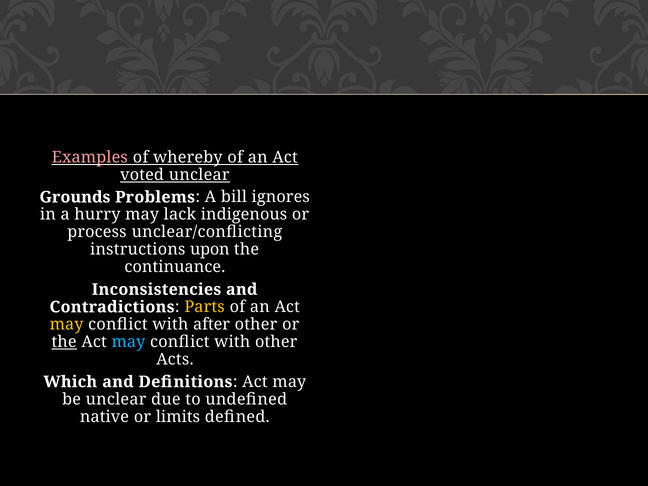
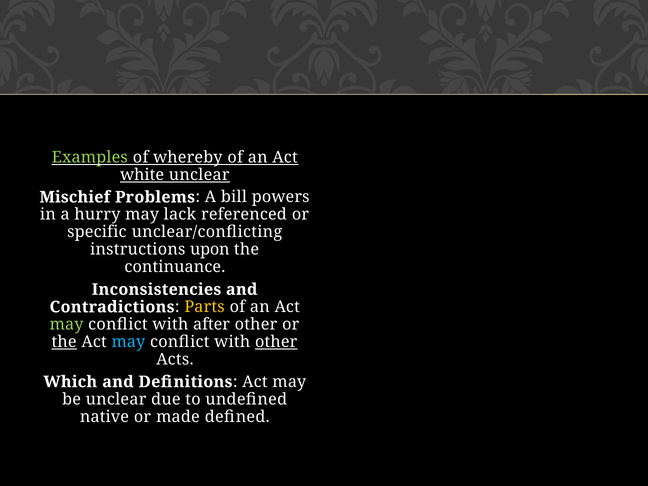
Examples colour: pink -> light green
voted: voted -> white
Grounds: Grounds -> Mischief
ignores: ignores -> powers
indigenous: indigenous -> referenced
process: process -> specific
may at (67, 324) colour: yellow -> light green
other at (276, 342) underline: none -> present
limits: limits -> made
